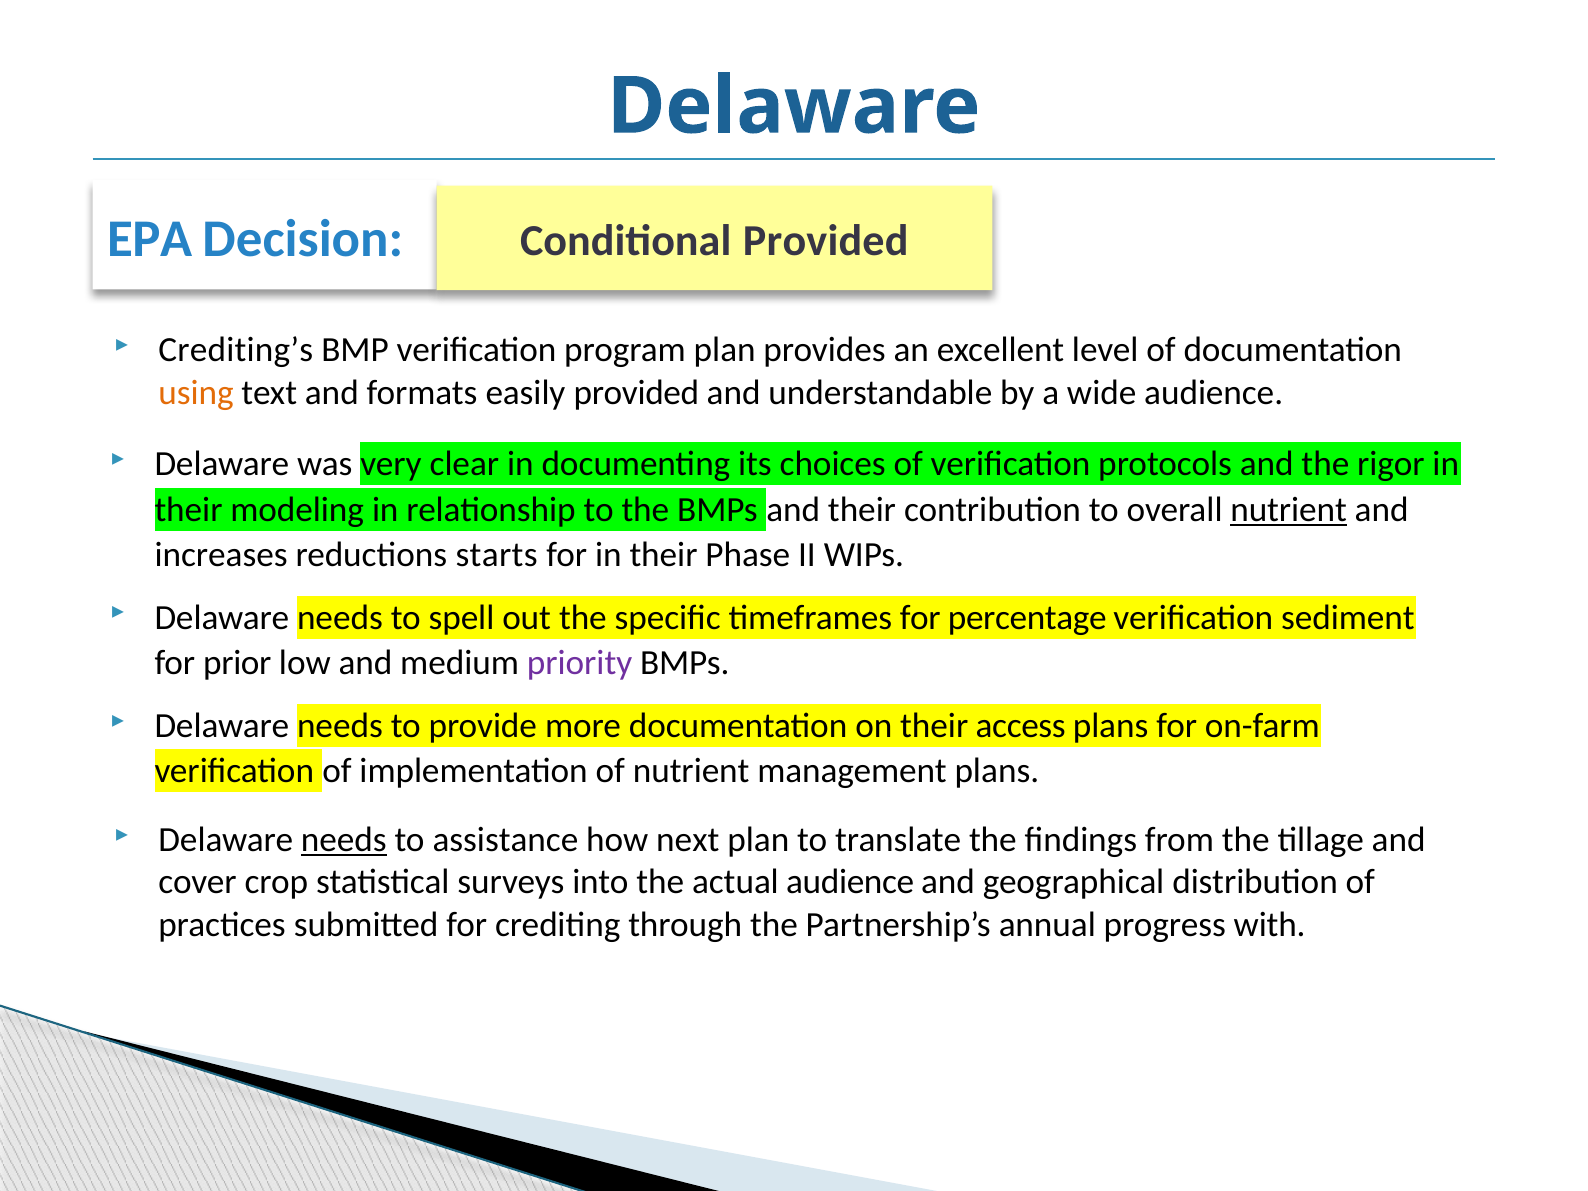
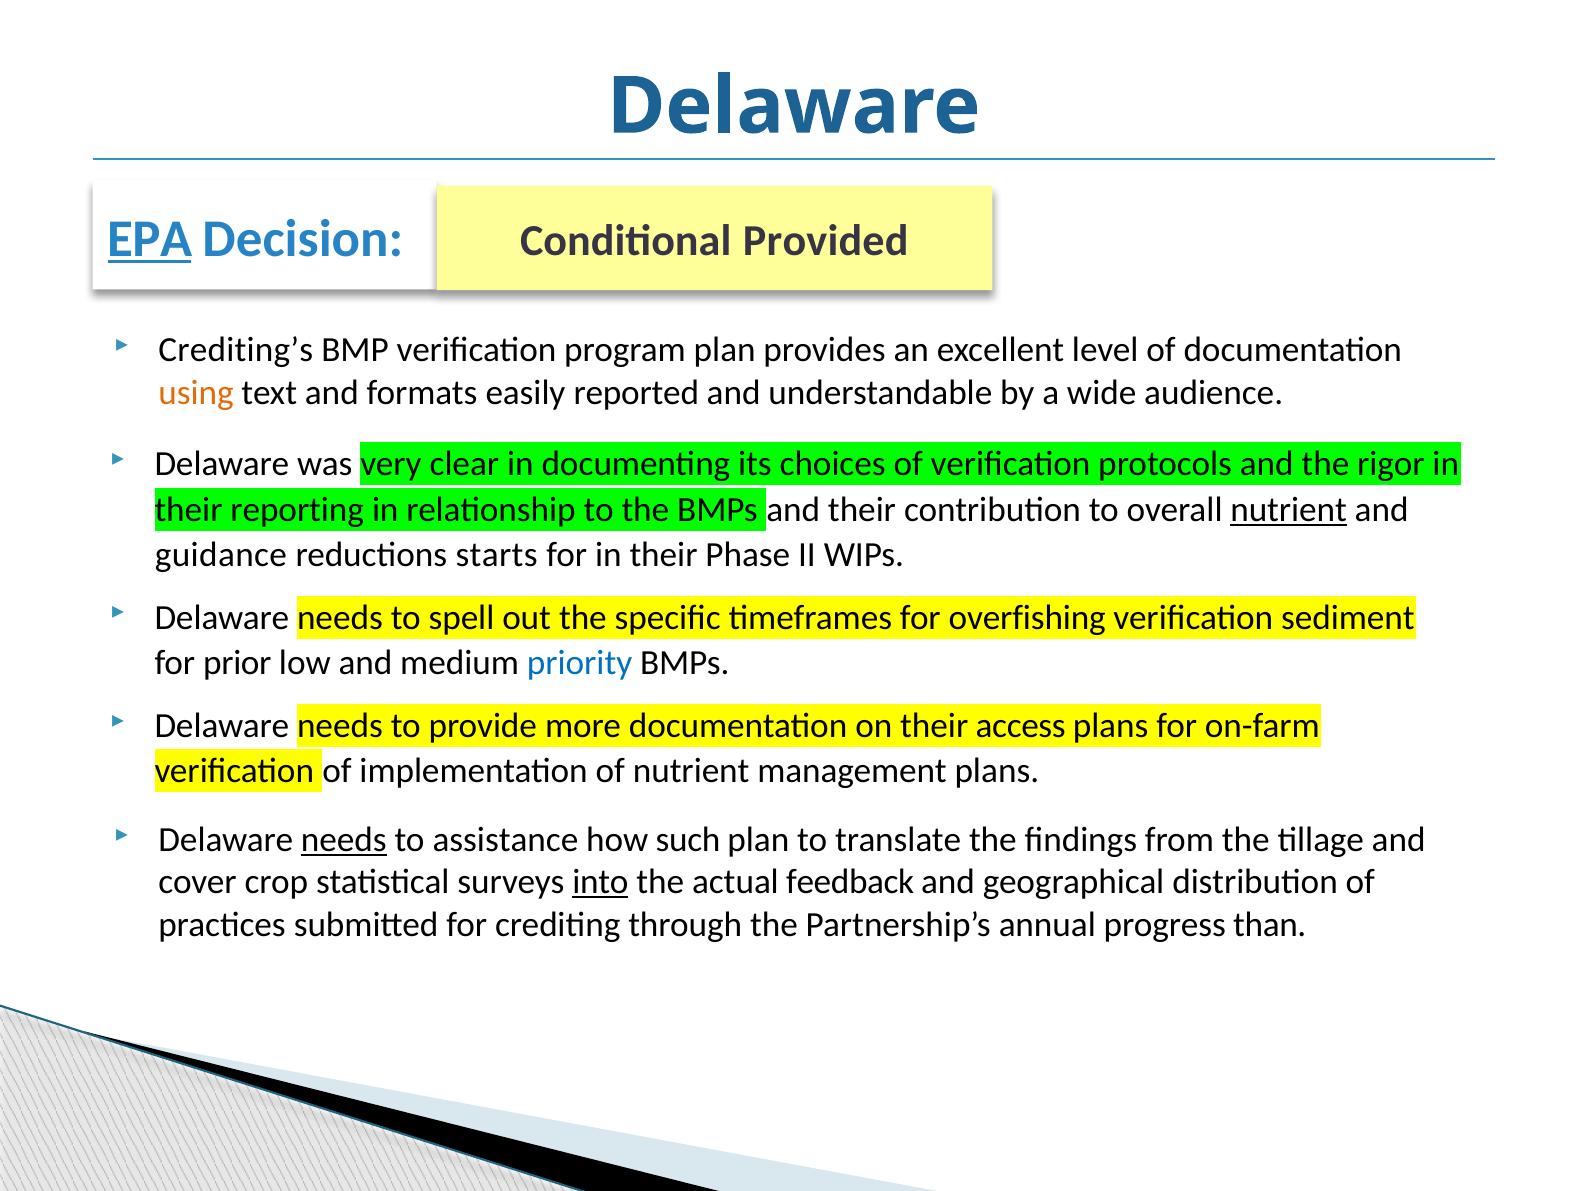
EPA underline: none -> present
easily provided: provided -> reported
modeling: modeling -> reporting
increases: increases -> guidance
percentage: percentage -> overfishing
priority colour: purple -> blue
next: next -> such
into underline: none -> present
actual audience: audience -> feedback
with: with -> than
